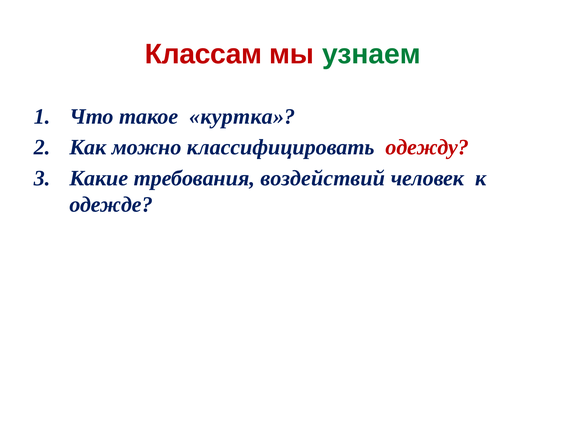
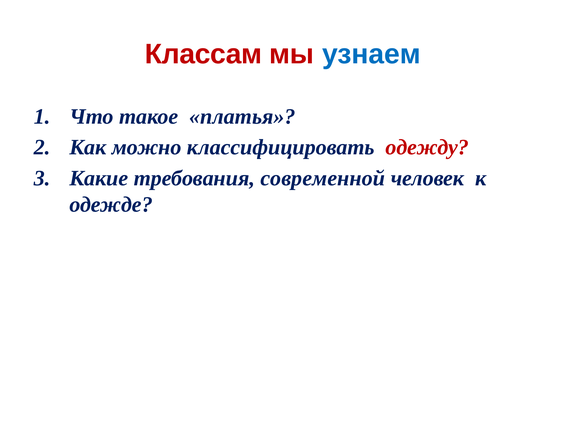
узнаем colour: green -> blue
куртка: куртка -> платья
воздействий: воздействий -> современной
